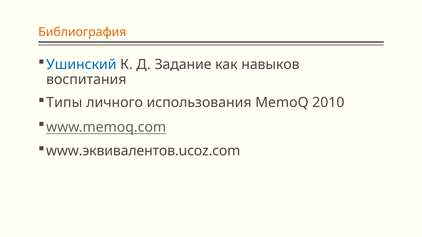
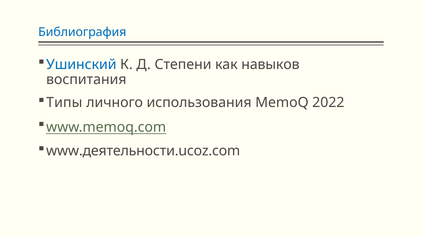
Библиография colour: orange -> blue
Задание: Задание -> Степени
2010: 2010 -> 2022
www.эквивалентов.ucoz.com: www.эквивалентов.ucoz.com -> www.деятельности.ucoz.com
